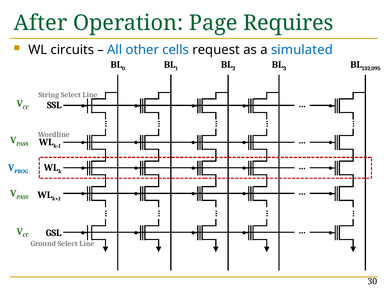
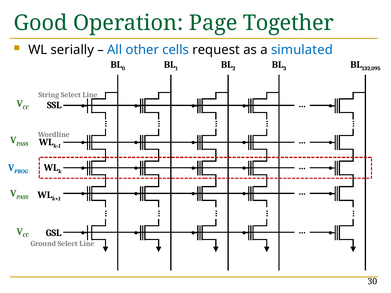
After: After -> Good
Requires: Requires -> Together
circuits: circuits -> serially
